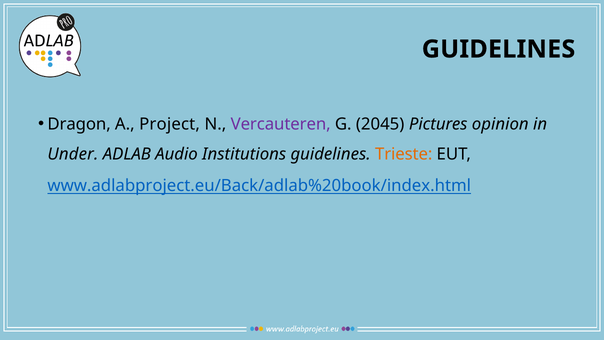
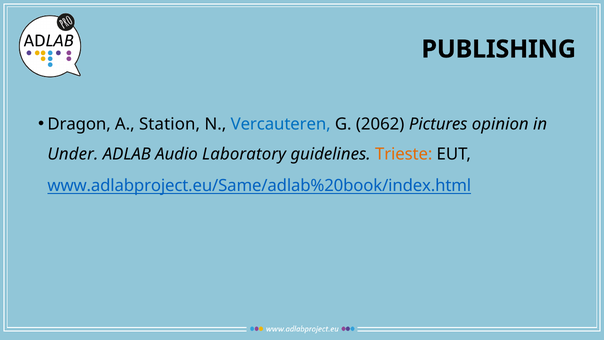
GUIDELINES at (499, 49): GUIDELINES -> PUBLISHING
Project: Project -> Station
Vercauteren colour: purple -> blue
2045: 2045 -> 2062
Institutions: Institutions -> Laboratory
www.adlabproject.eu/Back/adlab%20book/index.html: www.adlabproject.eu/Back/adlab%20book/index.html -> www.adlabproject.eu/Same/adlab%20book/index.html
